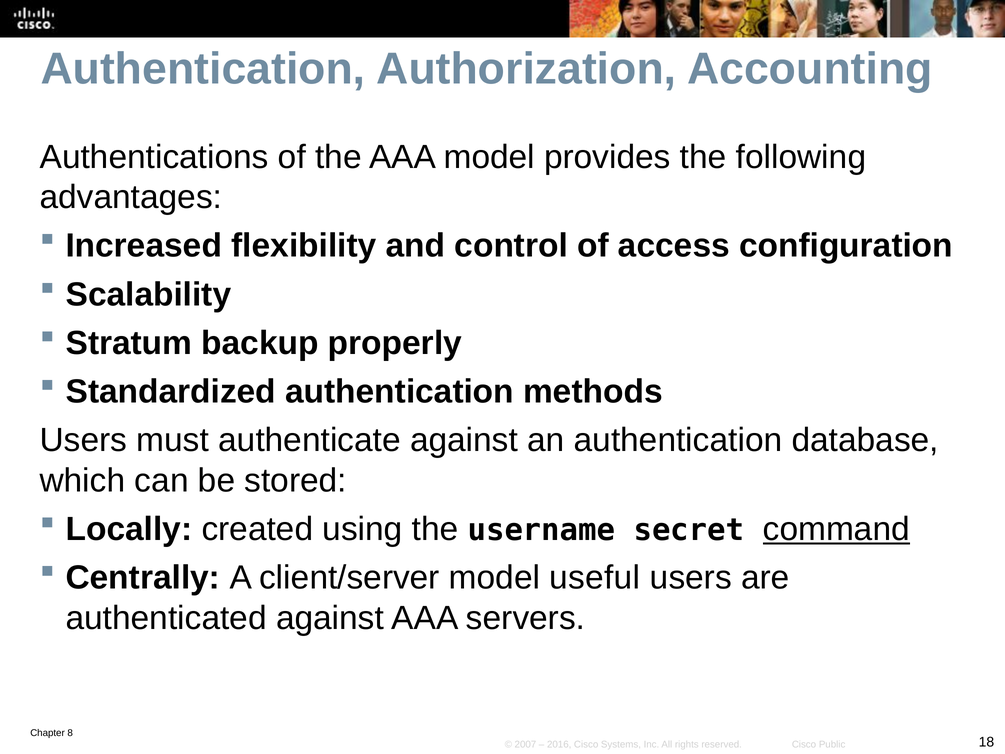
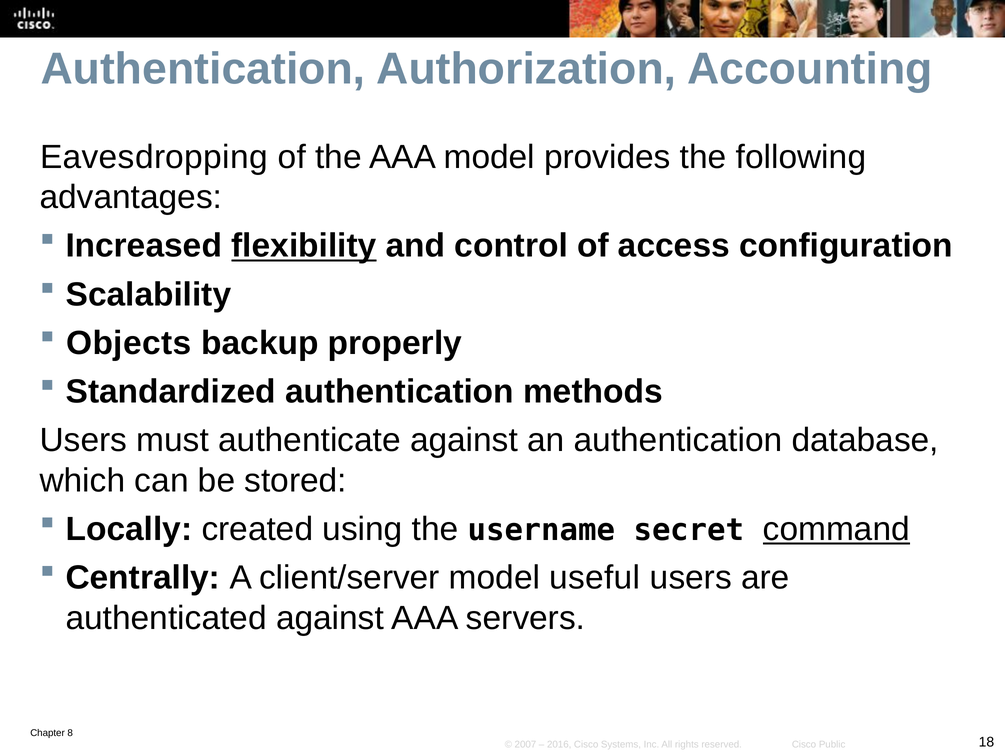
Authentications: Authentications -> Eavesdropping
flexibility underline: none -> present
Stratum: Stratum -> Objects
